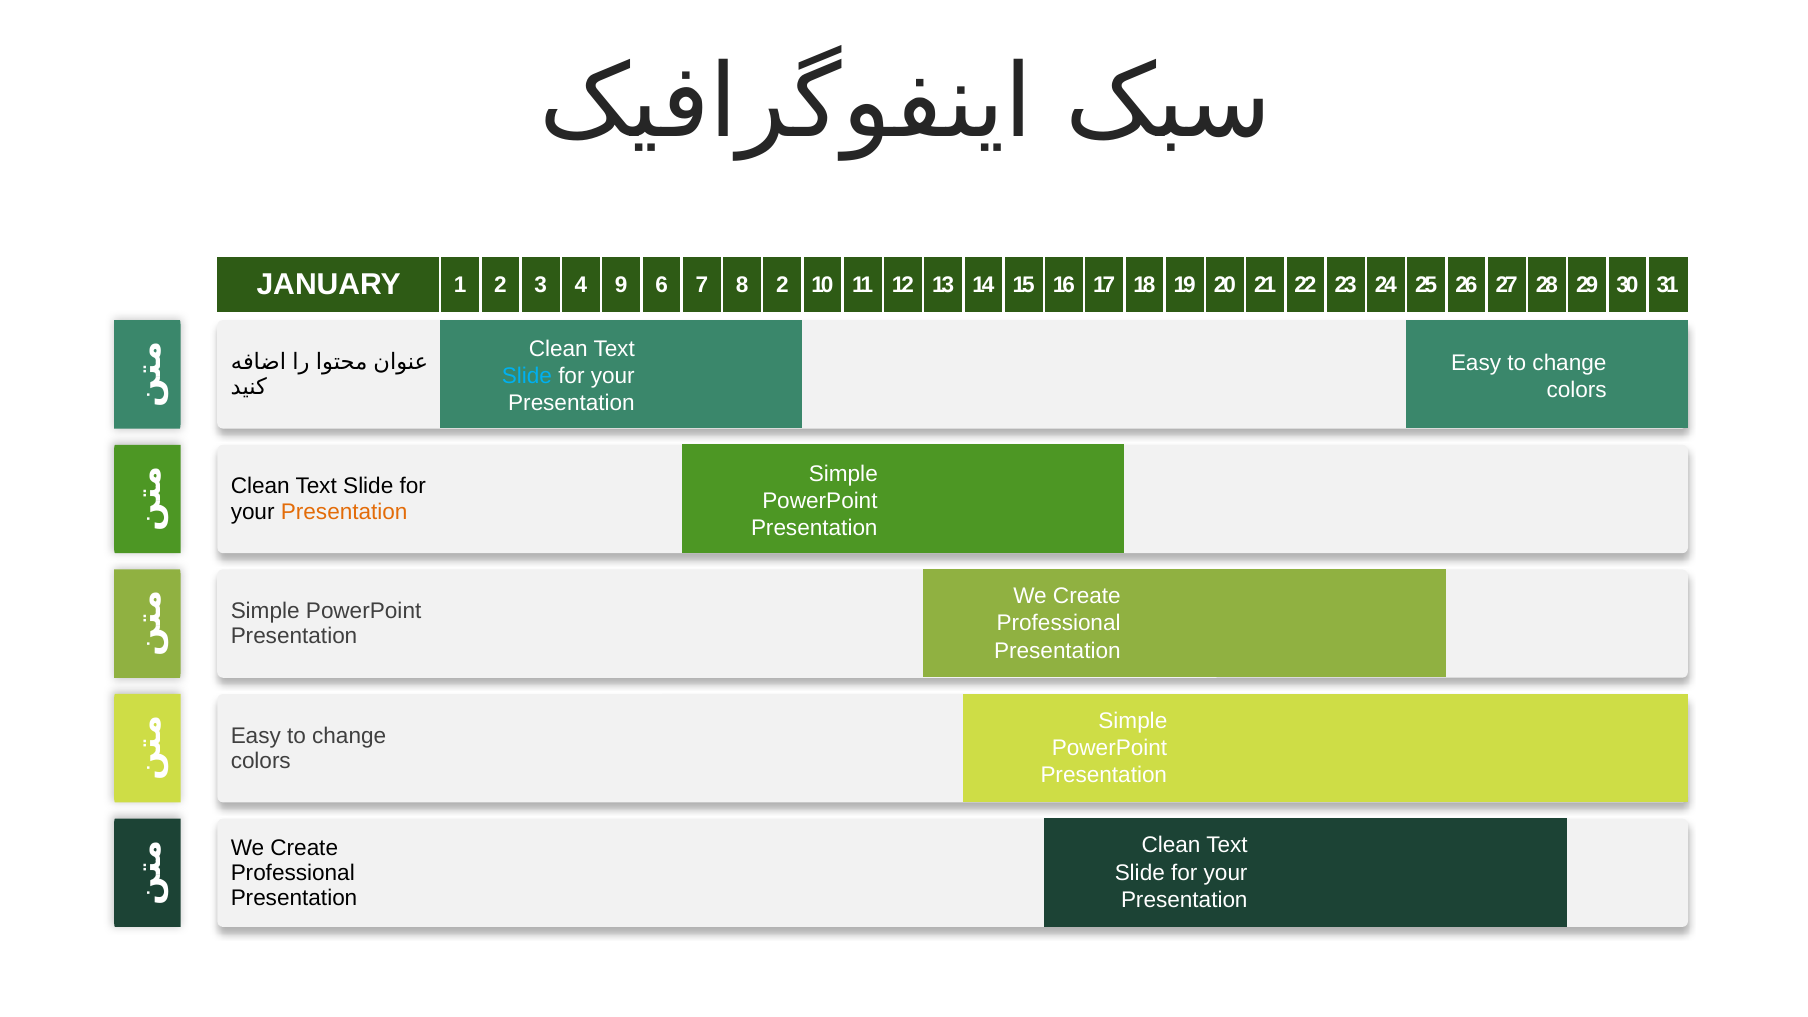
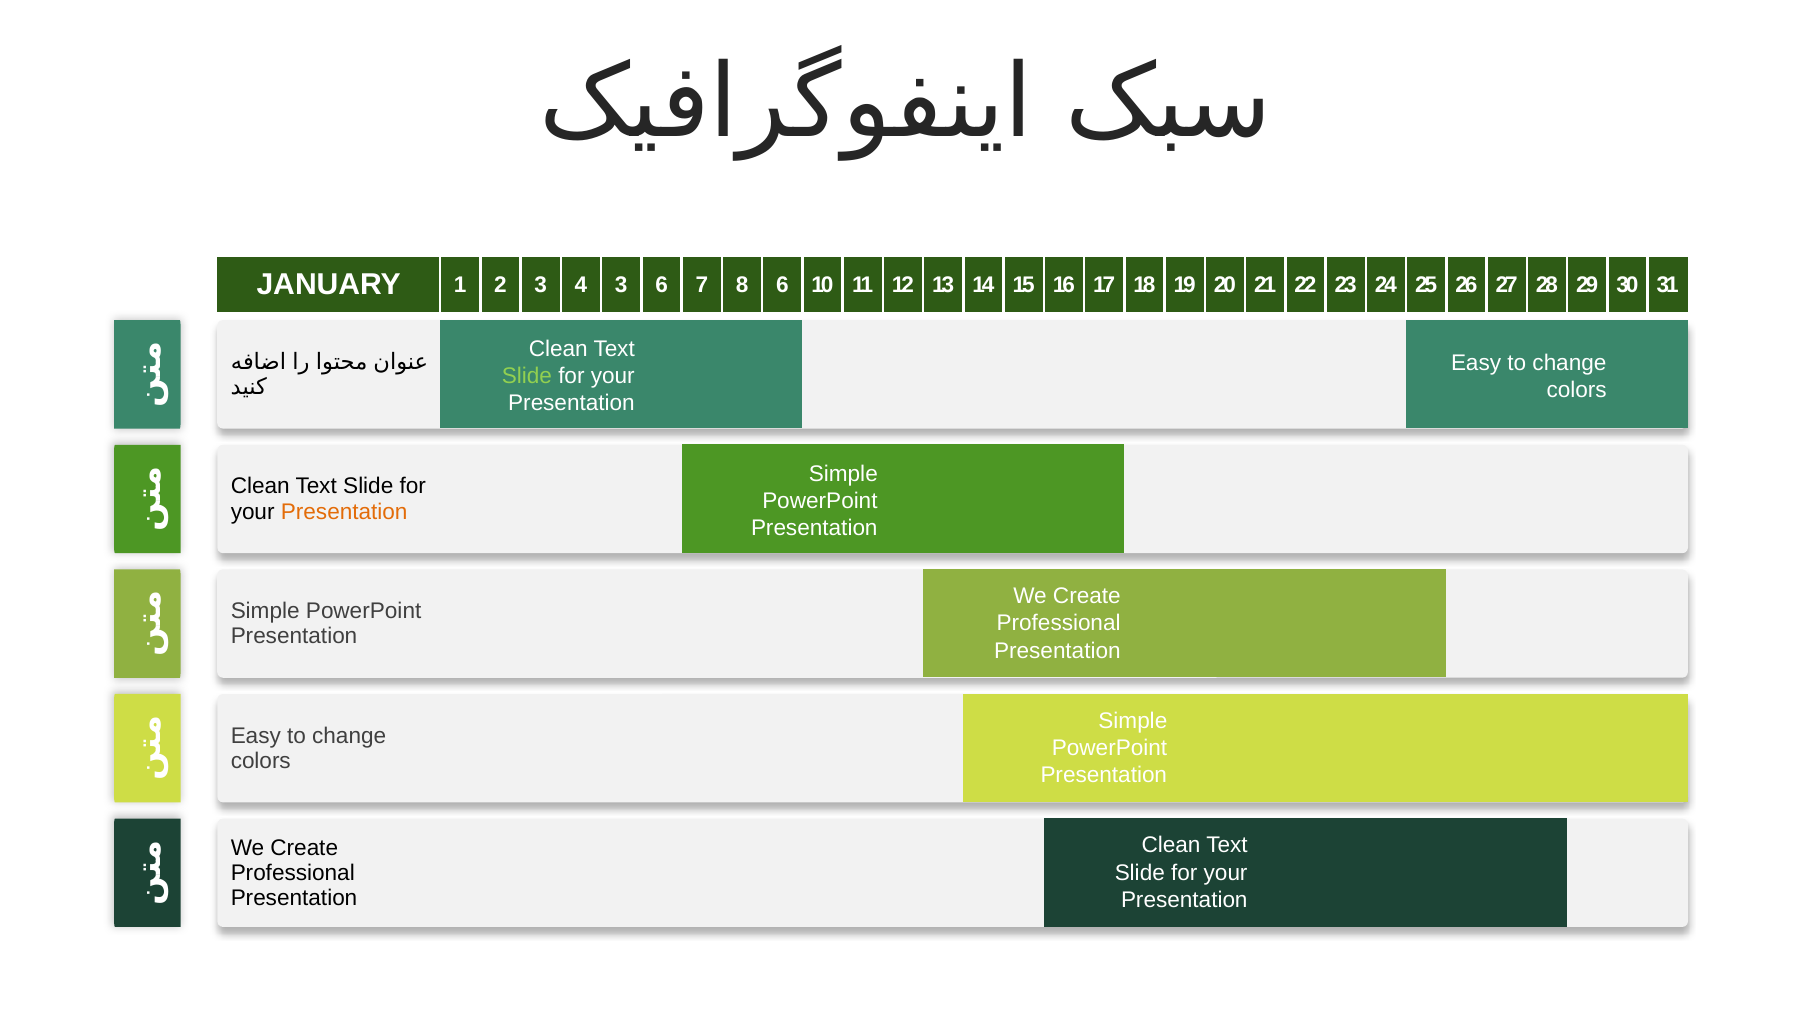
4 9: 9 -> 3
8 2: 2 -> 6
Slide at (527, 376) colour: light blue -> light green
